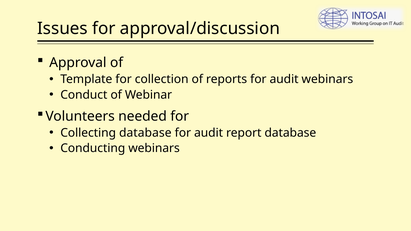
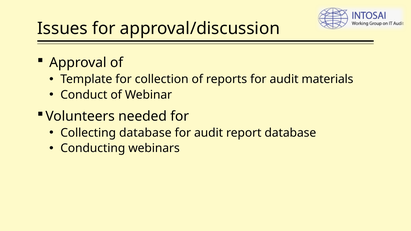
audit webinars: webinars -> materials
